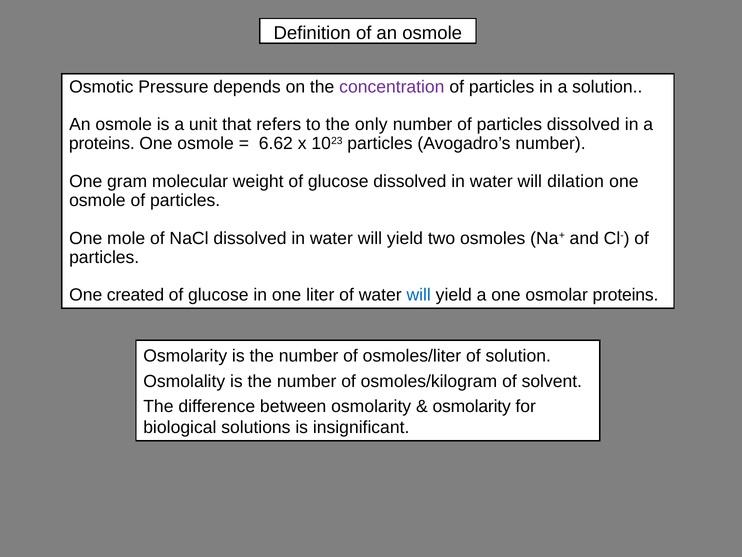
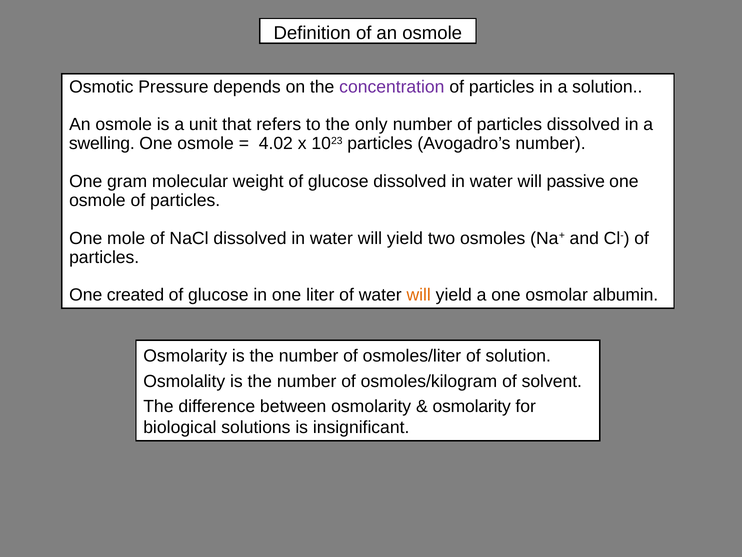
proteins at (102, 143): proteins -> swelling
6.62: 6.62 -> 4.02
dilation: dilation -> passive
will at (419, 295) colour: blue -> orange
osmolar proteins: proteins -> albumin
